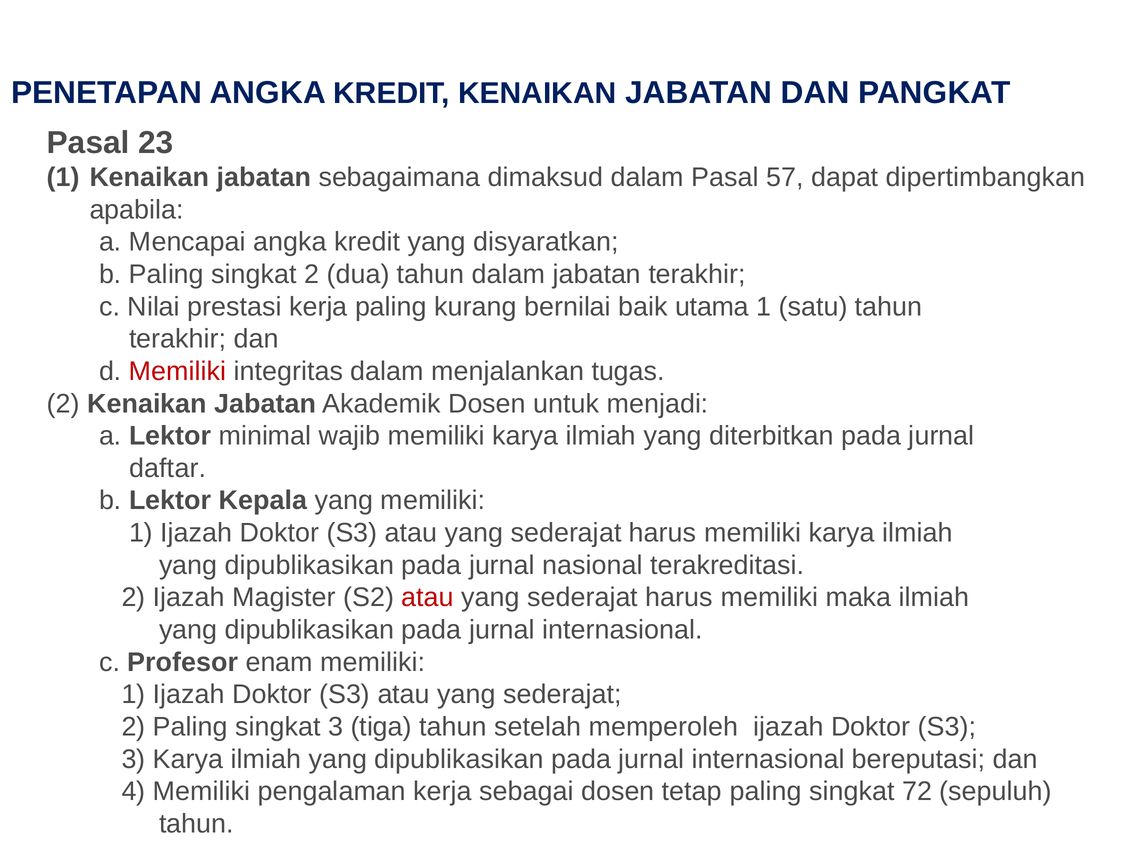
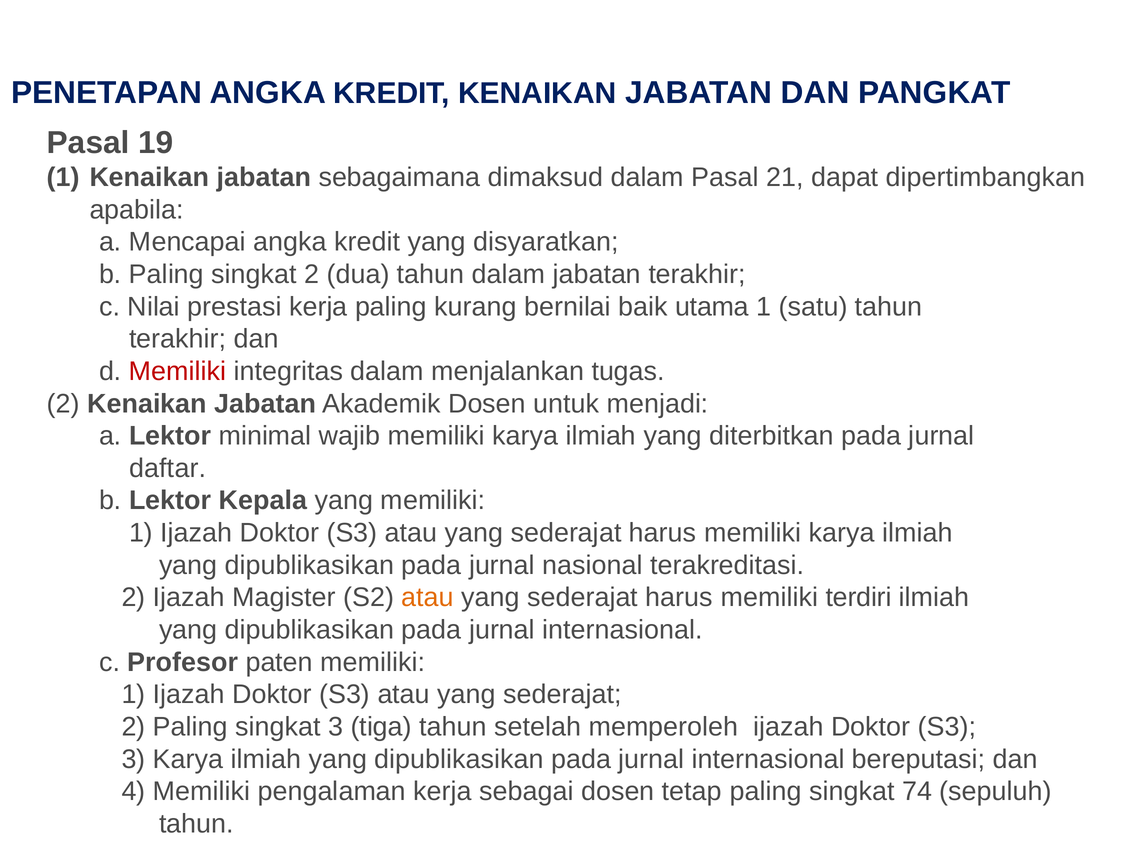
23: 23 -> 19
57: 57 -> 21
atau at (428, 597) colour: red -> orange
maka: maka -> terdiri
enam: enam -> paten
72: 72 -> 74
